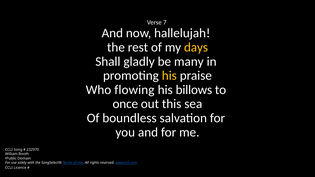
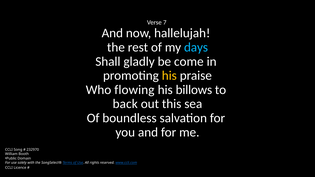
days colour: yellow -> light blue
many: many -> come
once: once -> back
